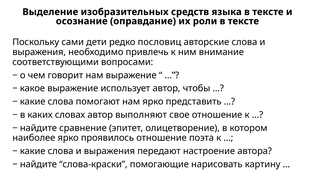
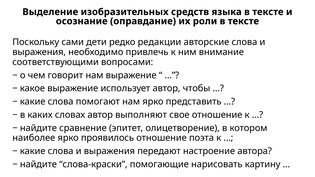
пословиц: пословиц -> редакции
